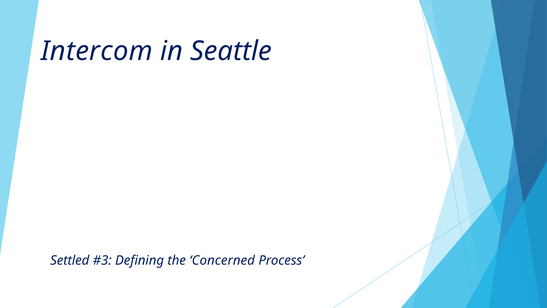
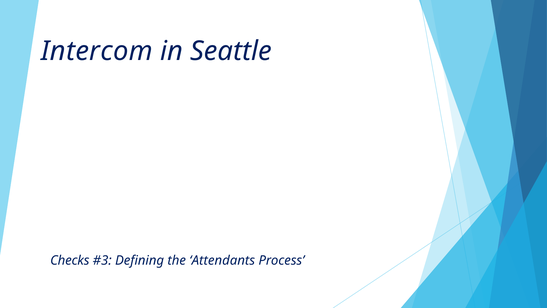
Settled: Settled -> Checks
Concerned: Concerned -> Attendants
